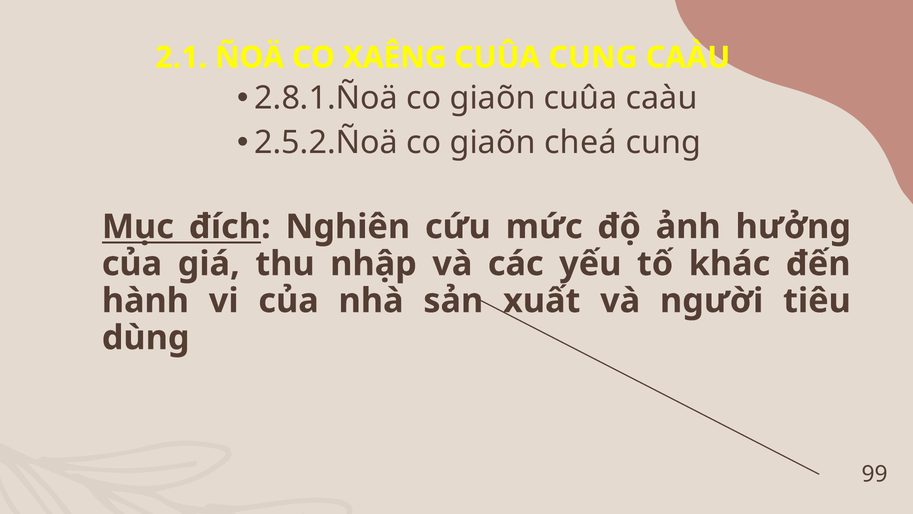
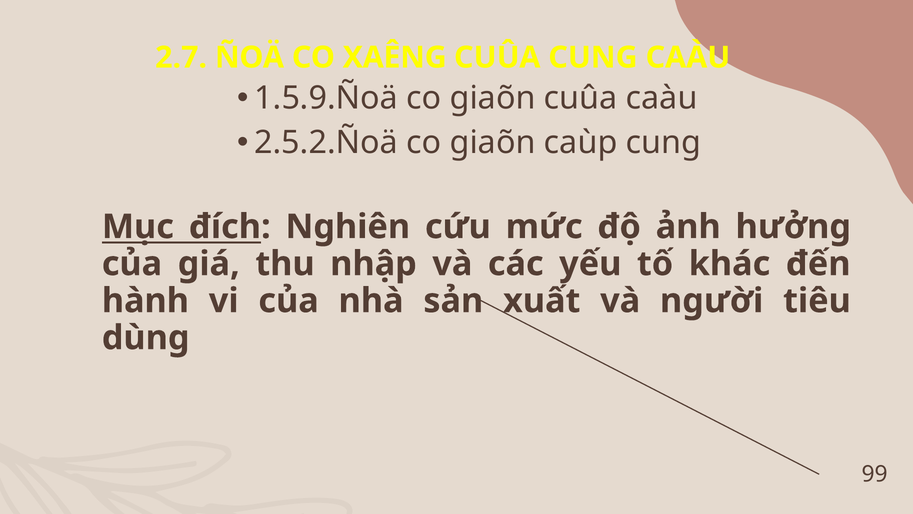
2.1: 2.1 -> 2.7
2.8.1.Ñoä: 2.8.1.Ñoä -> 1.5.9.Ñoä
cheá: cheá -> caùp
